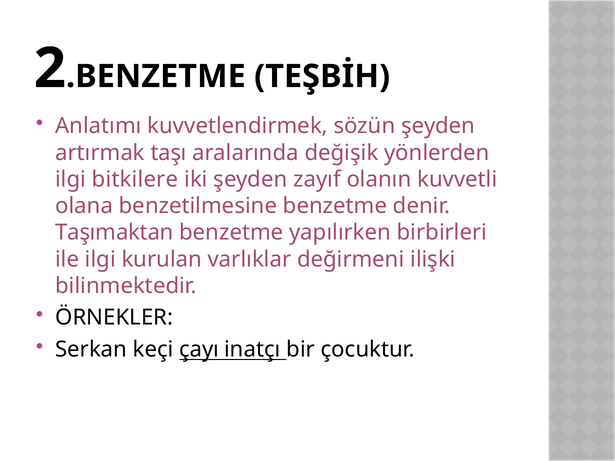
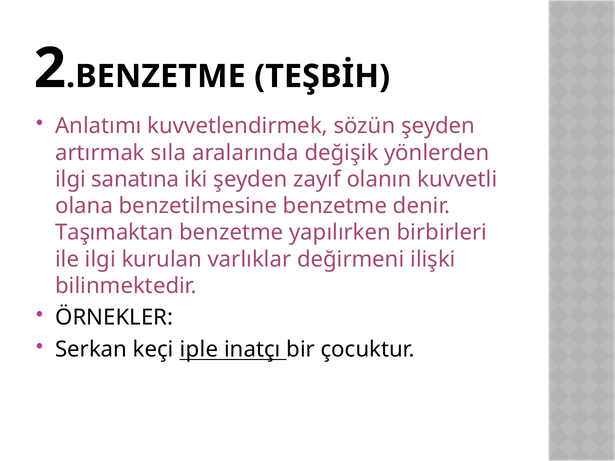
taşı: taşı -> sıla
bitkilere: bitkilere -> sanatına
çayı: çayı -> iple
